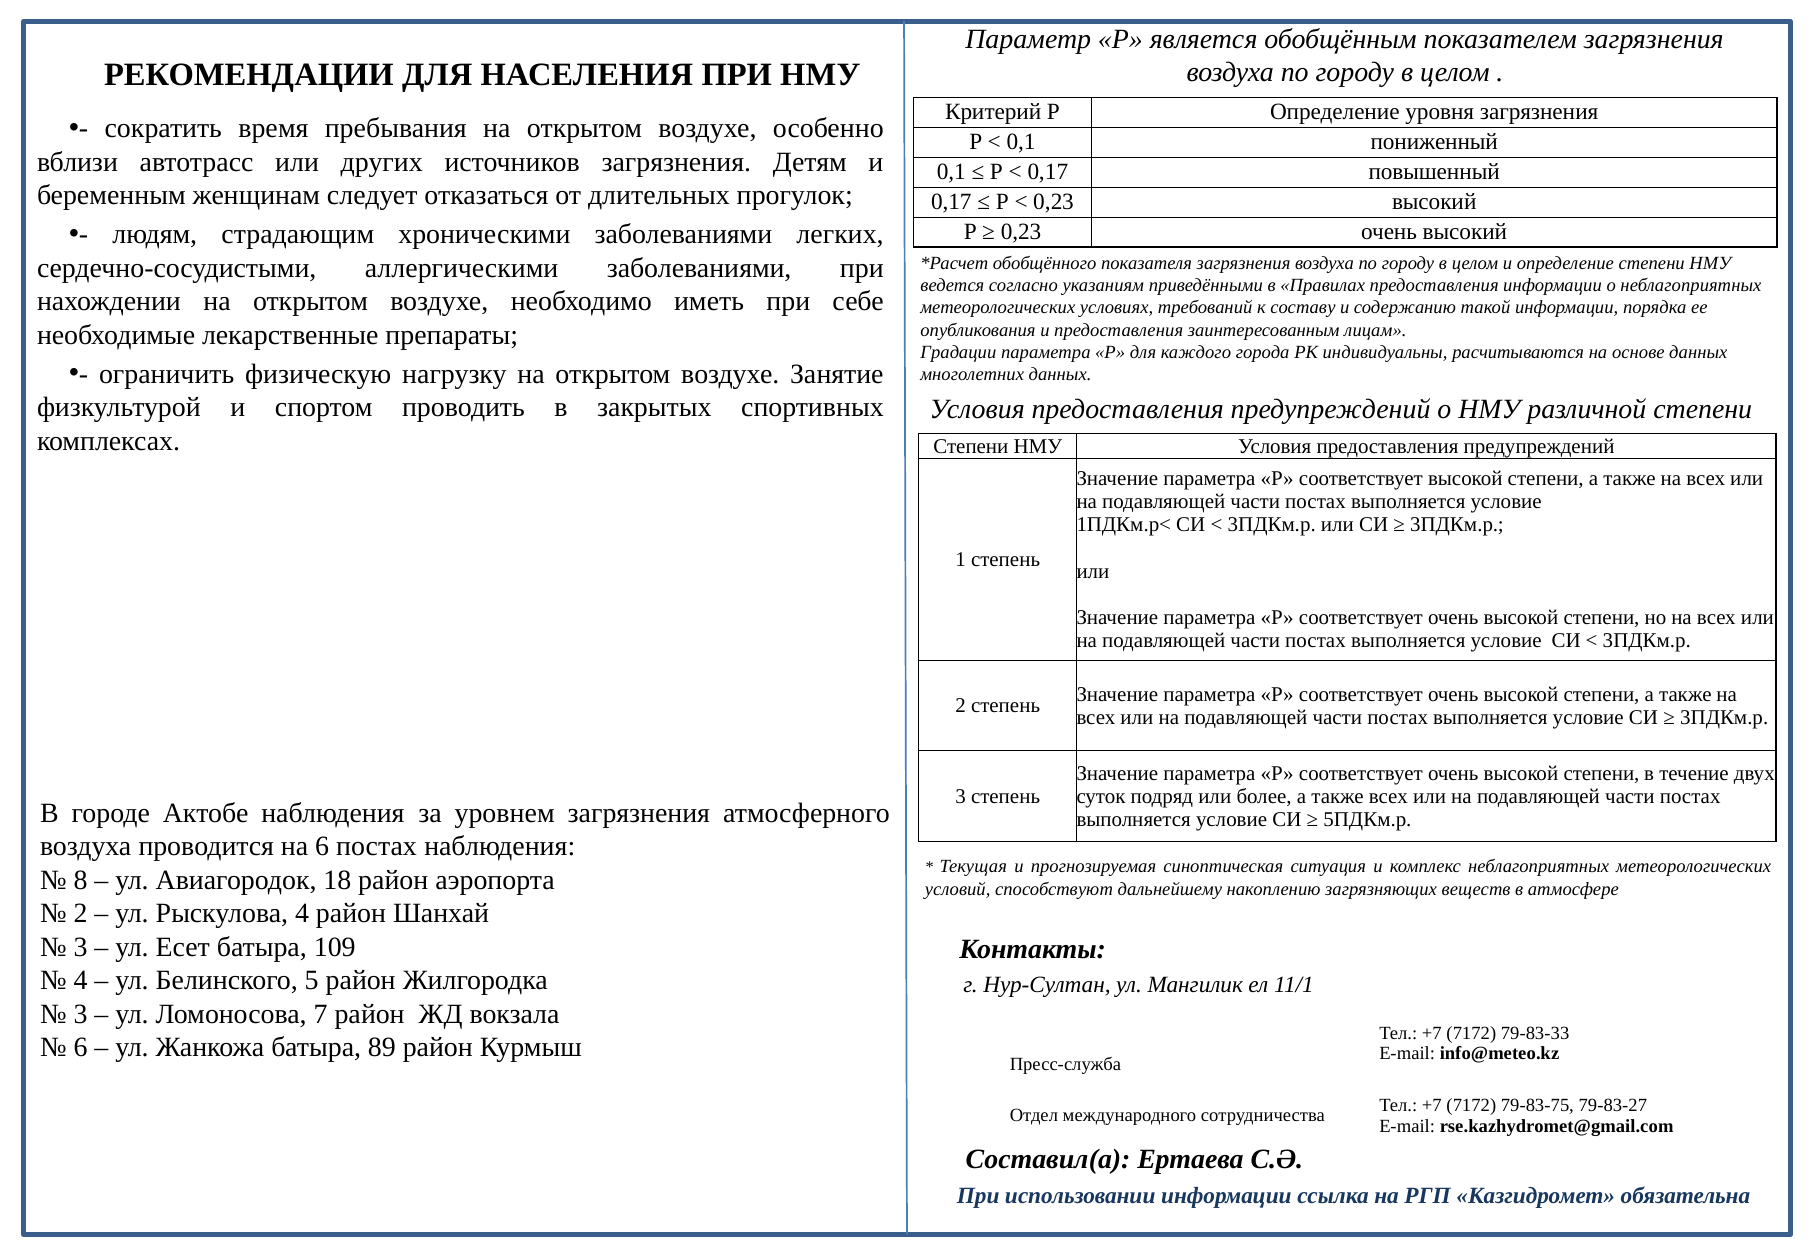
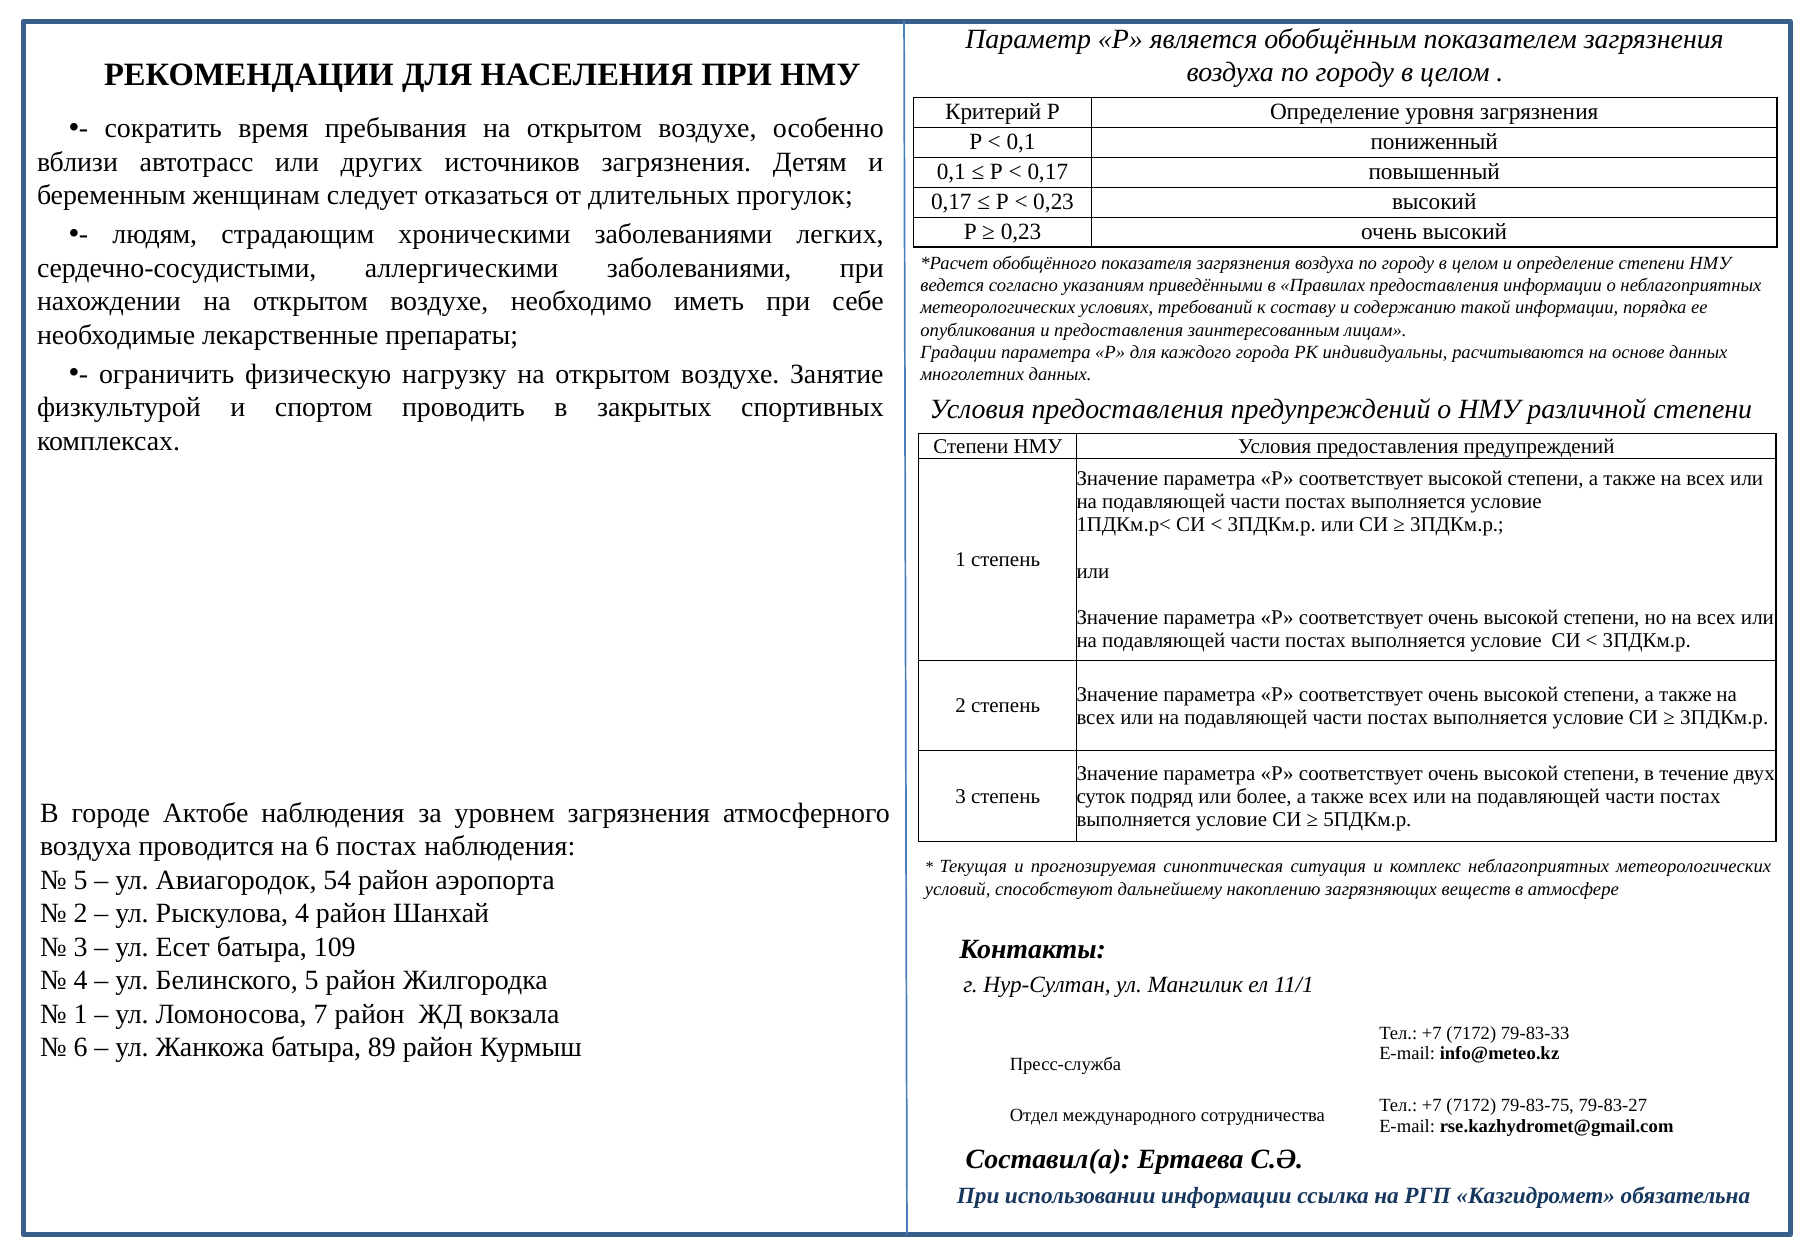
8 at (80, 880): 8 -> 5
18: 18 -> 54
3 at (80, 1014): 3 -> 1
